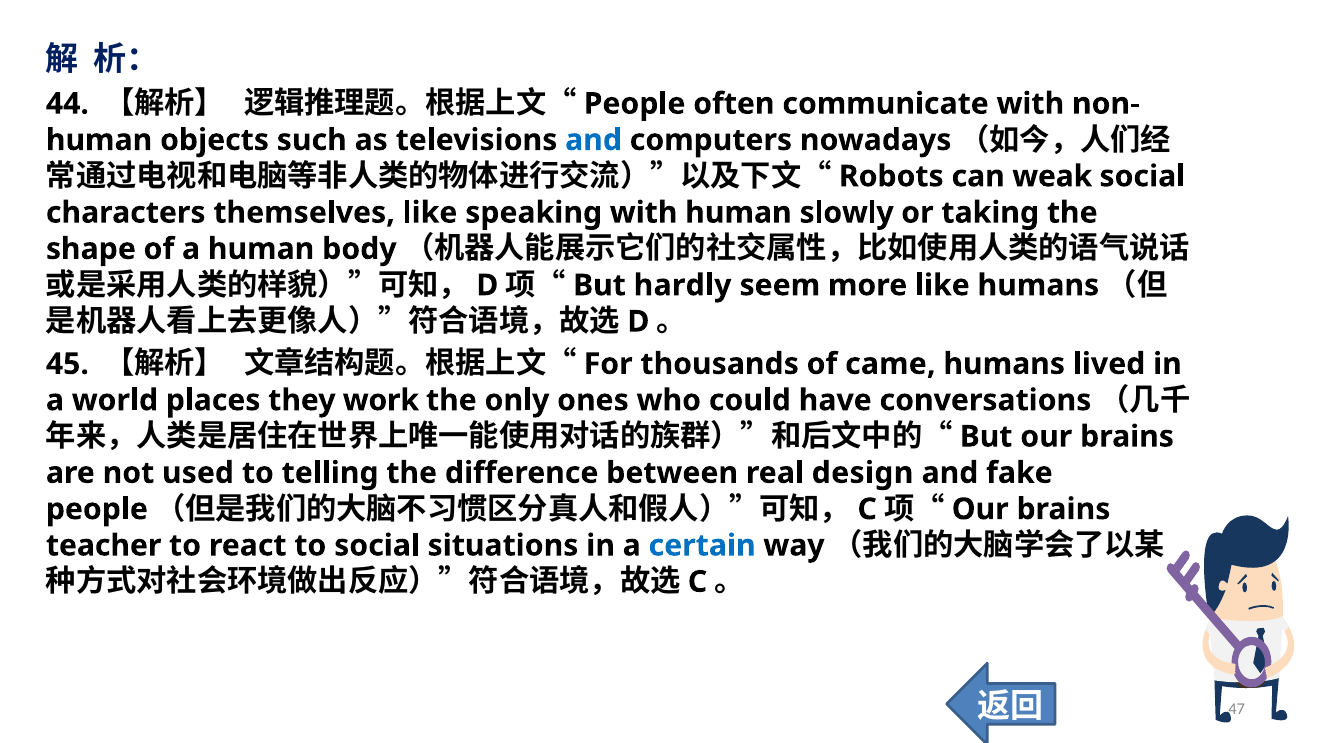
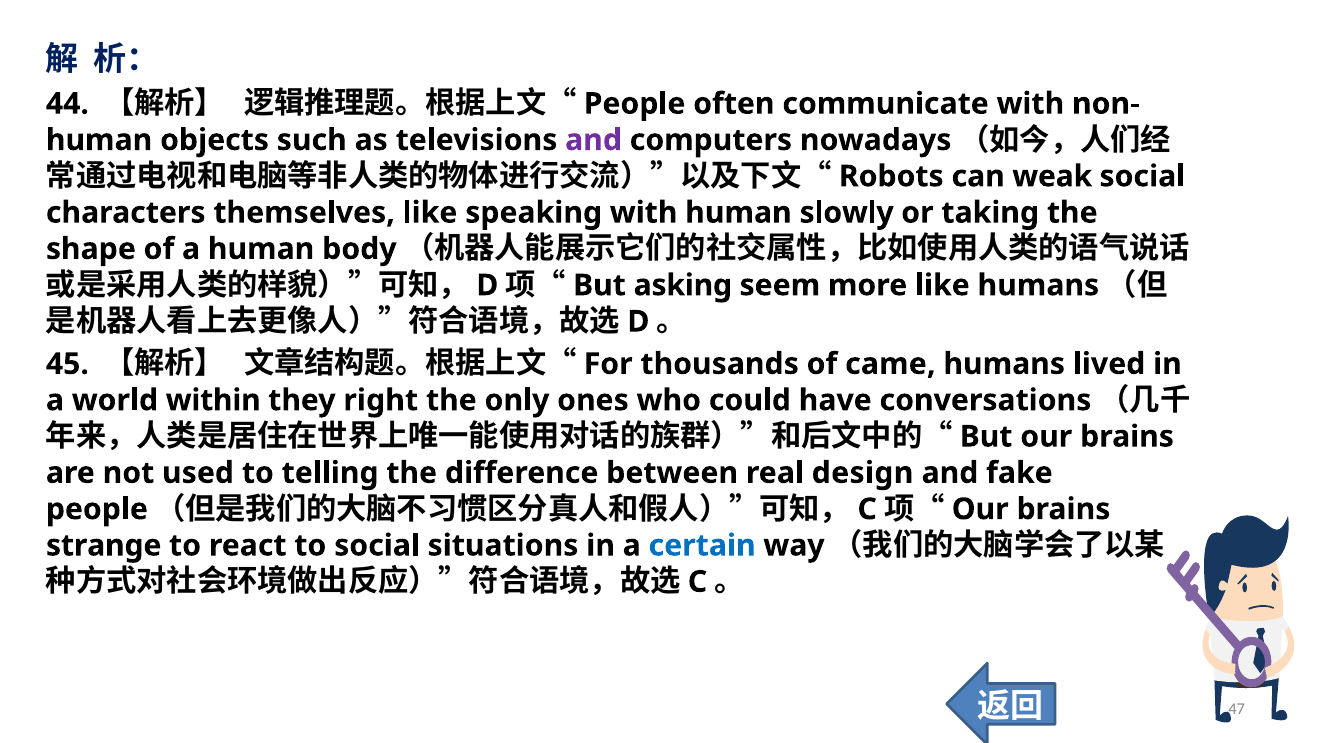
and at (594, 140) colour: blue -> purple
hardly: hardly -> asking
places: places -> within
work: work -> right
teacher: teacher -> strange
